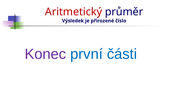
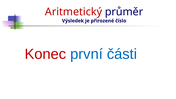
Konec colour: purple -> red
